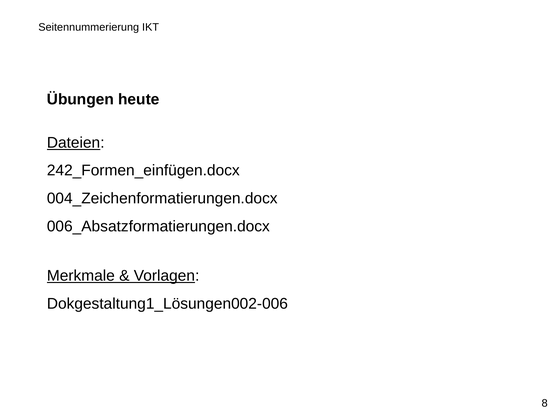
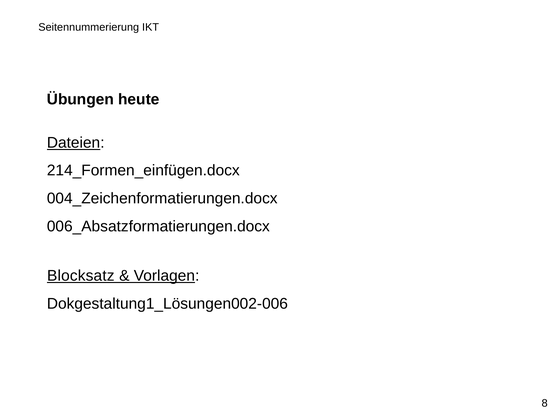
242_Formen_einfügen.docx: 242_Formen_einfügen.docx -> 214_Formen_einfügen.docx
Merkmale: Merkmale -> Blocksatz
